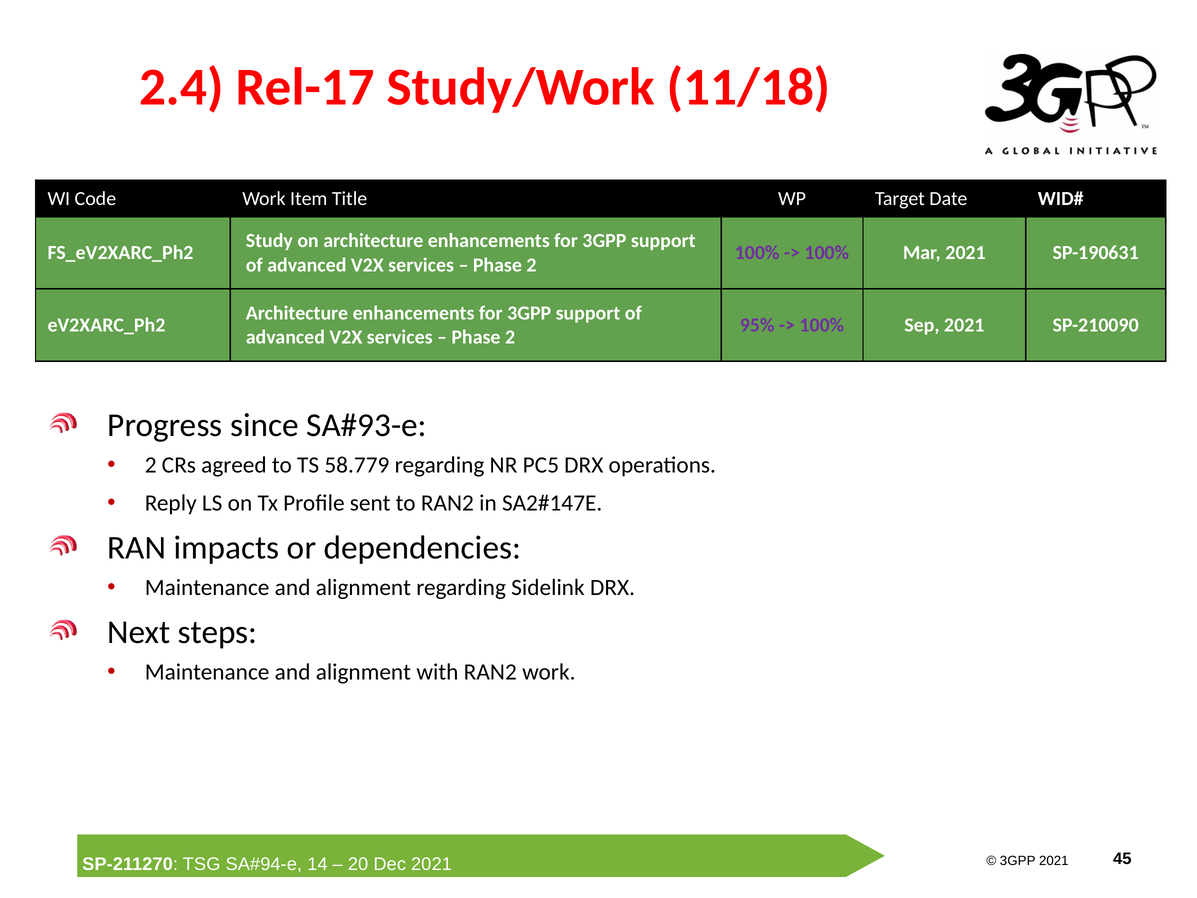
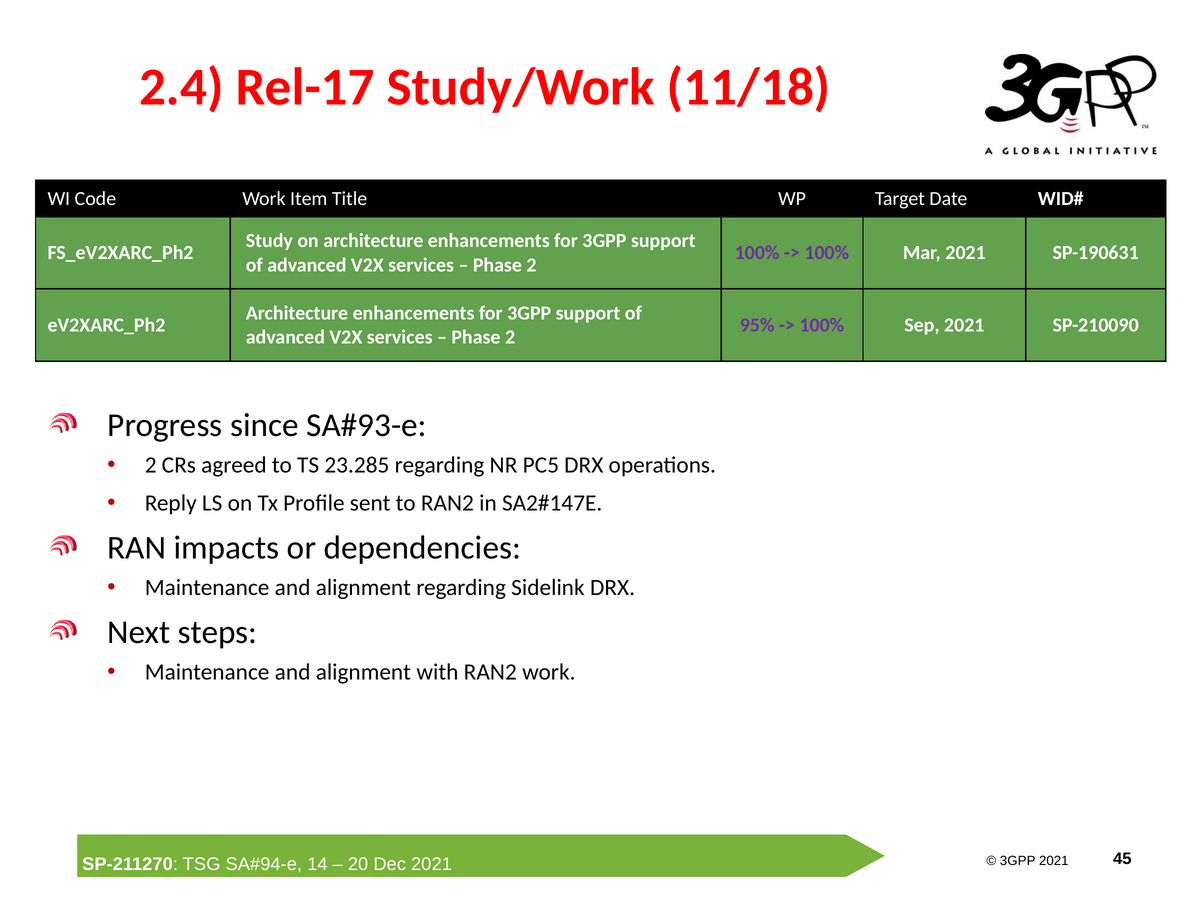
58.779: 58.779 -> 23.285
